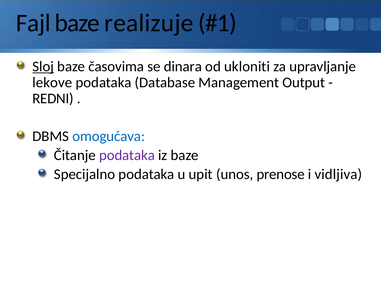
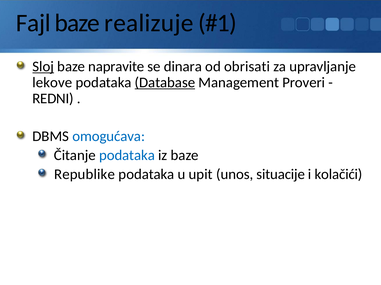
časovima: časovima -> napravite
ukloniti: ukloniti -> obrisati
Database underline: none -> present
Output: Output -> Proveri
podataka at (127, 156) colour: purple -> blue
Specijalno: Specijalno -> Republike
prenose: prenose -> situacije
vidljiva: vidljiva -> kolačići
